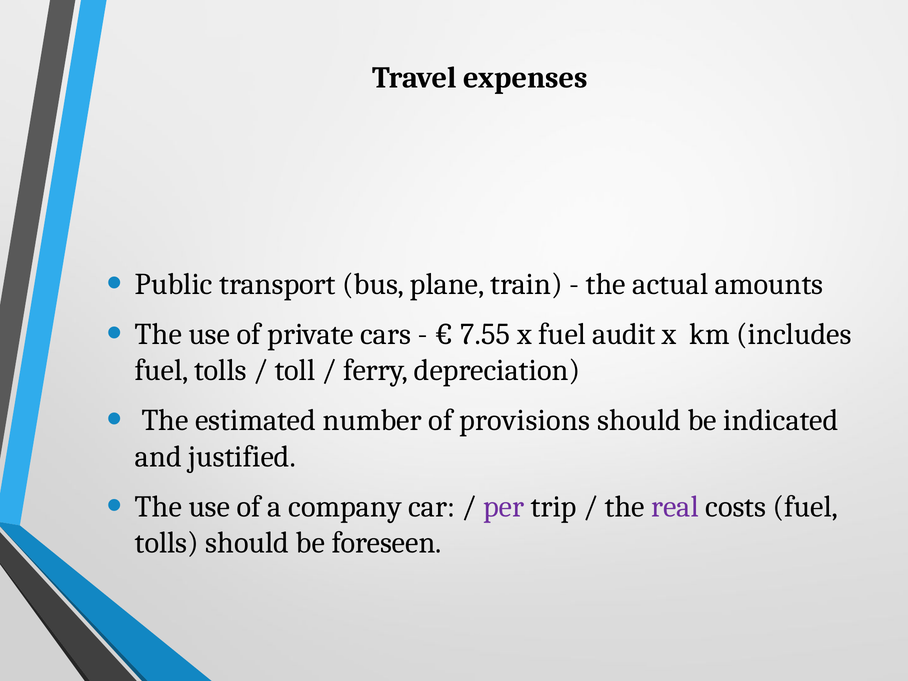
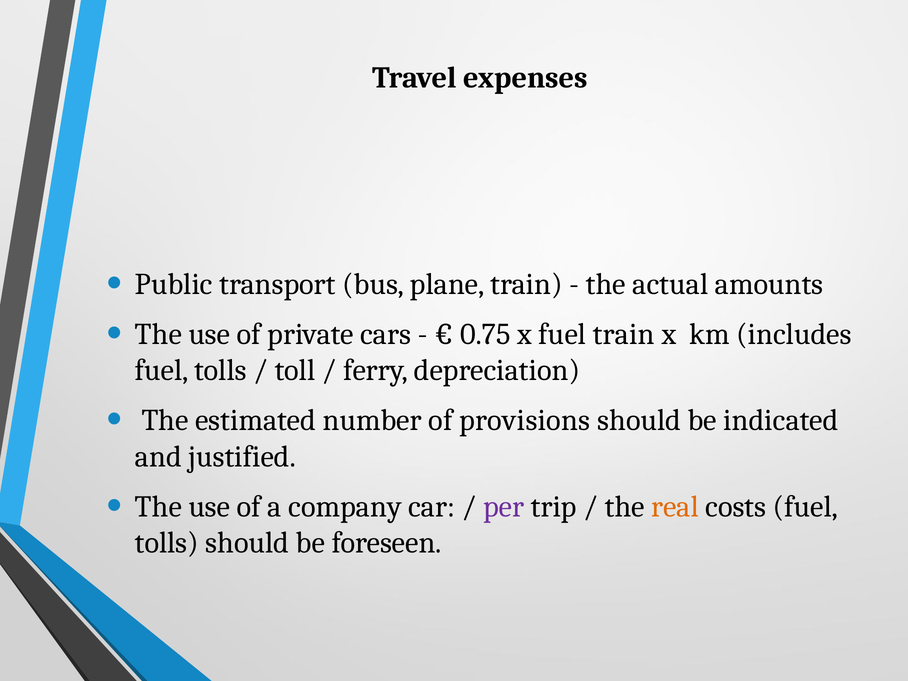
7.55: 7.55 -> 0.75
fuel audit: audit -> train
real colour: purple -> orange
